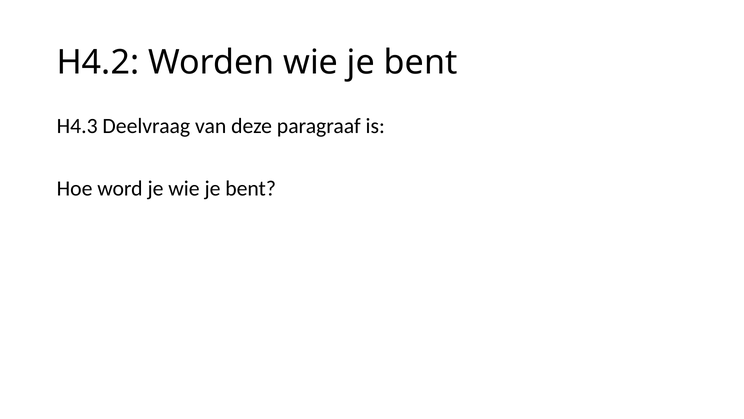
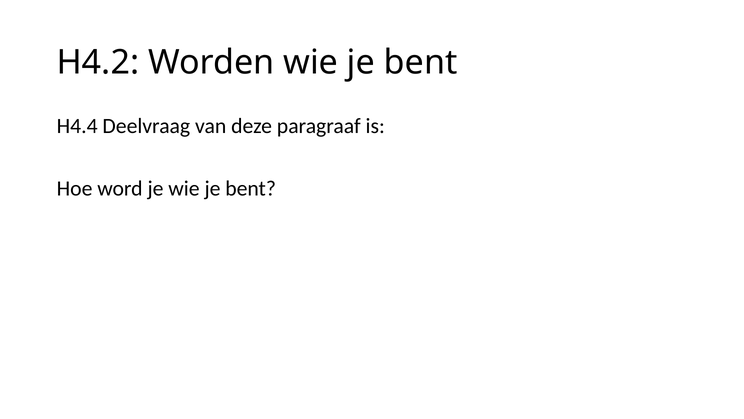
H4.3: H4.3 -> H4.4
